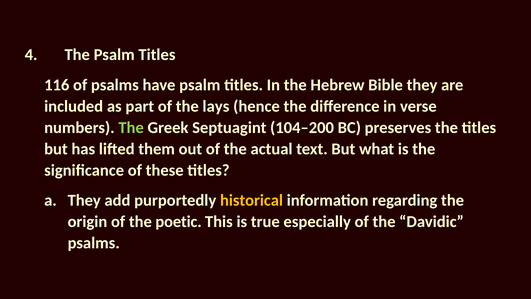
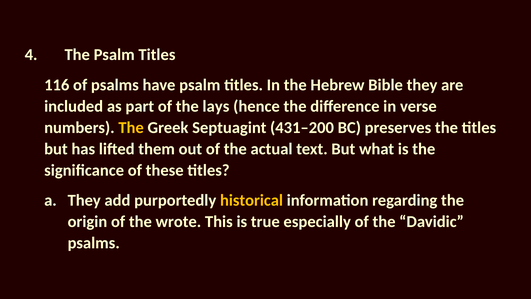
The at (131, 128) colour: light green -> yellow
104–200: 104–200 -> 431–200
poetic: poetic -> wrote
